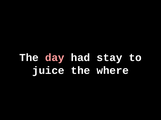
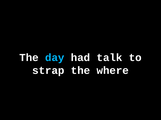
day colour: pink -> light blue
stay: stay -> talk
juice: juice -> strap
